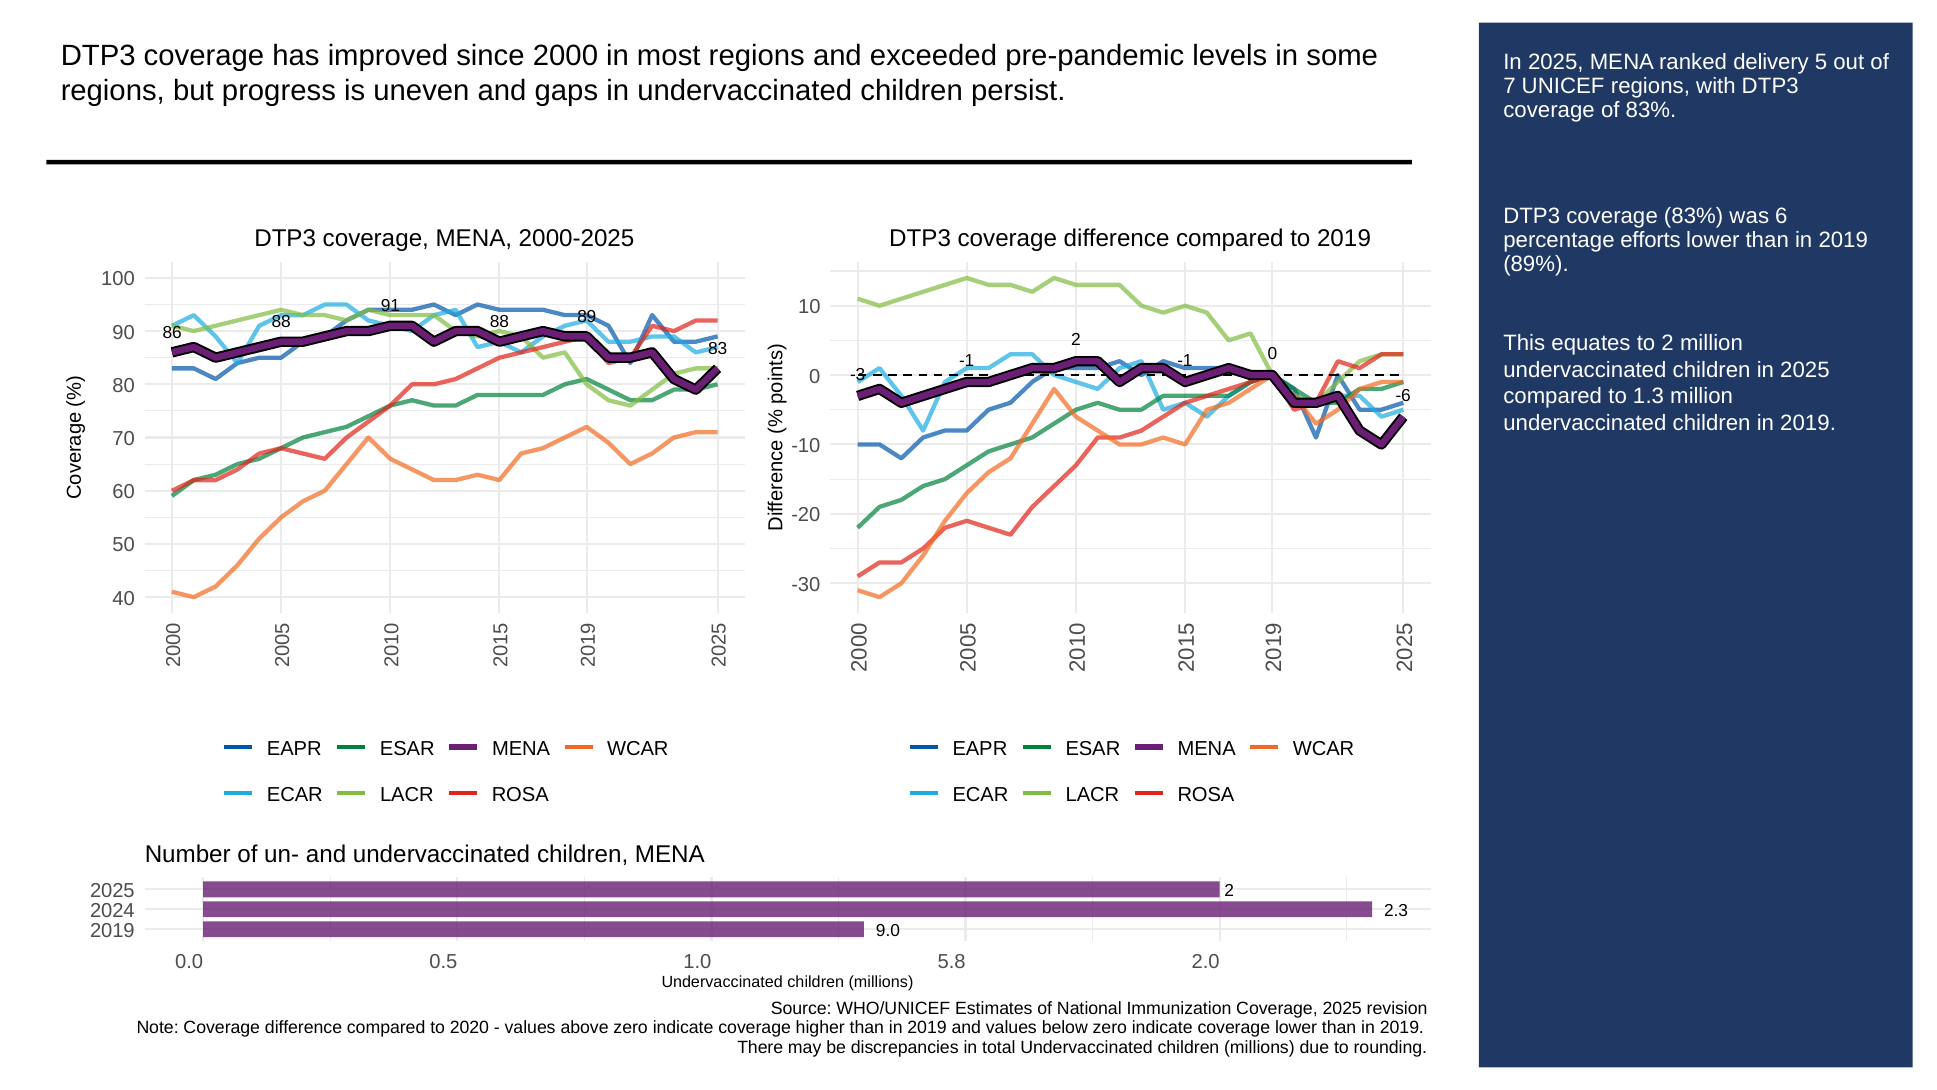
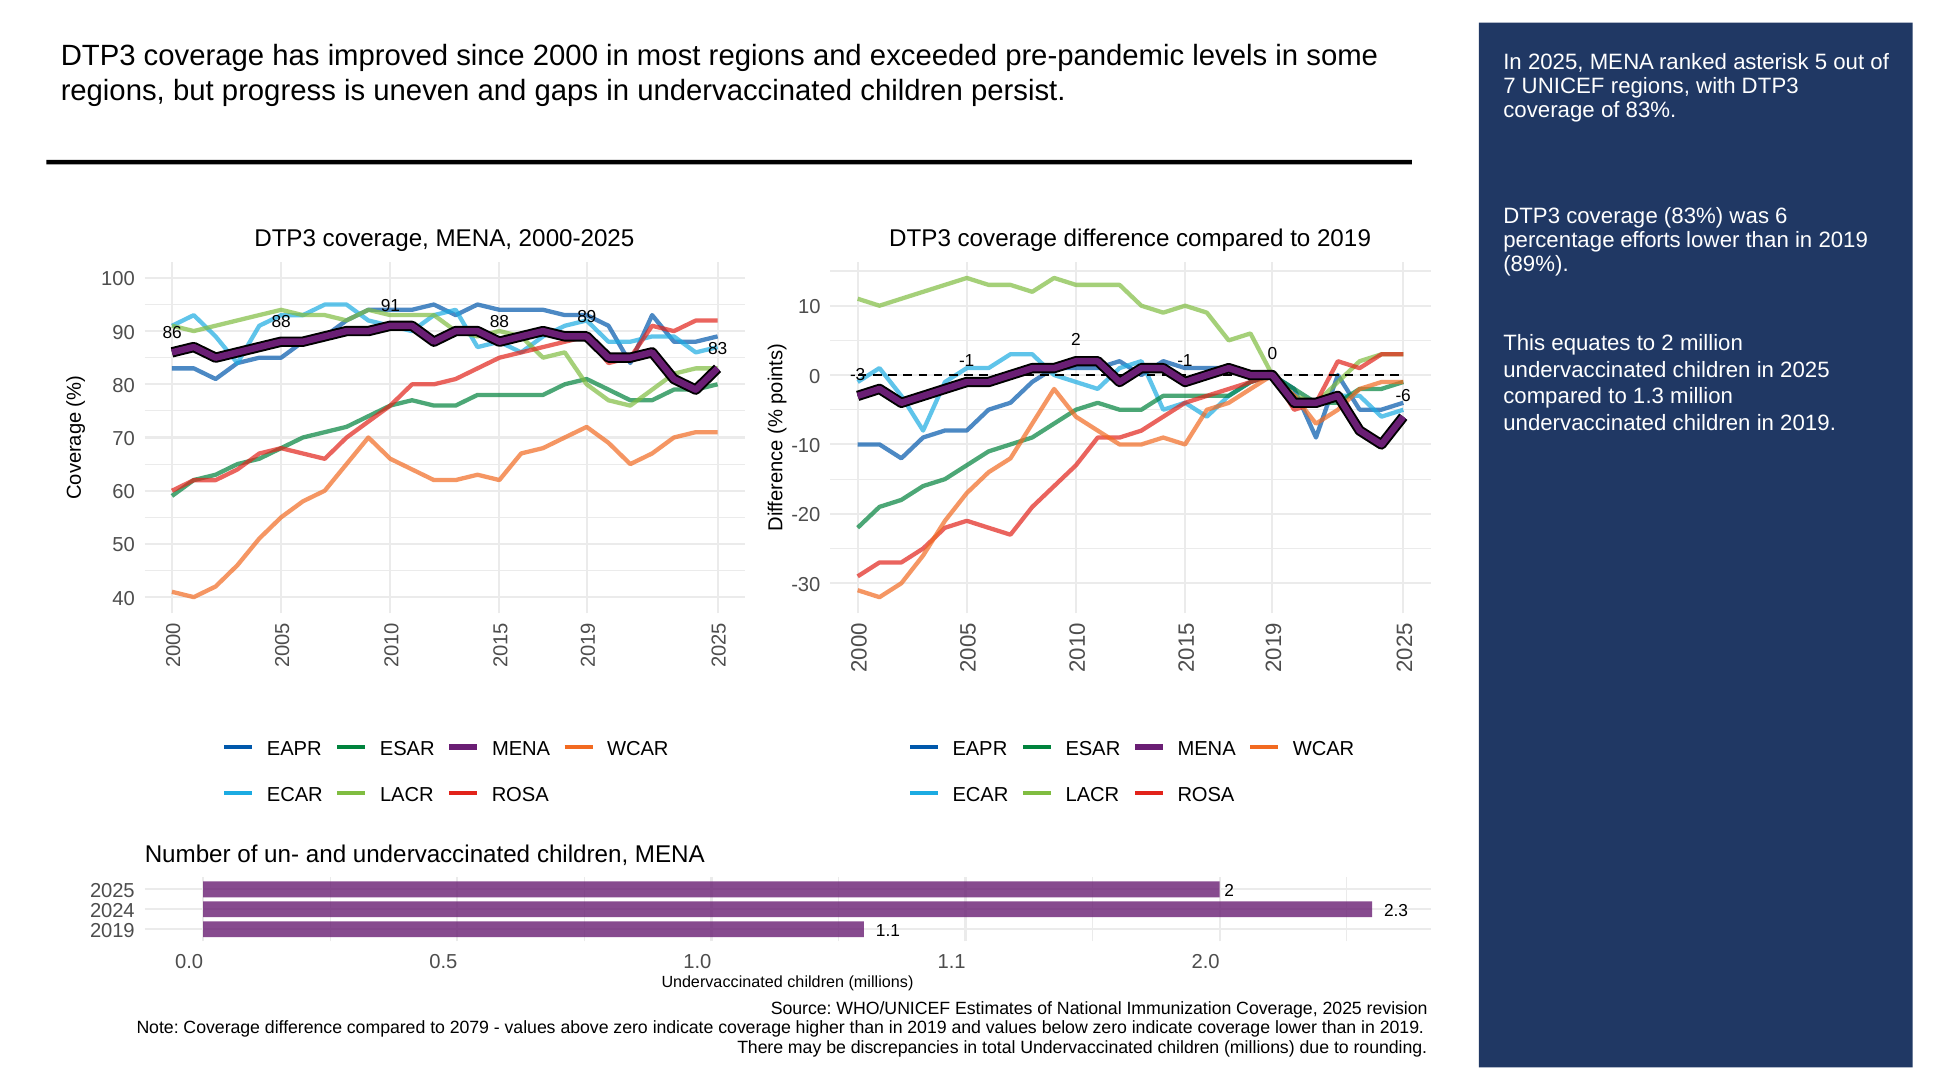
delivery: delivery -> asterisk
9.0 at (888, 930): 9.0 -> 1.1
1.0 5.8: 5.8 -> 1.1
2020: 2020 -> 2079
